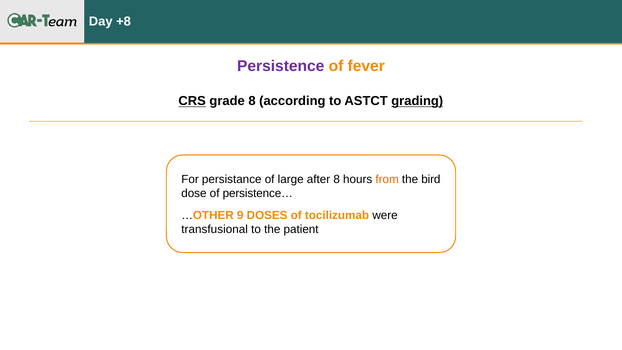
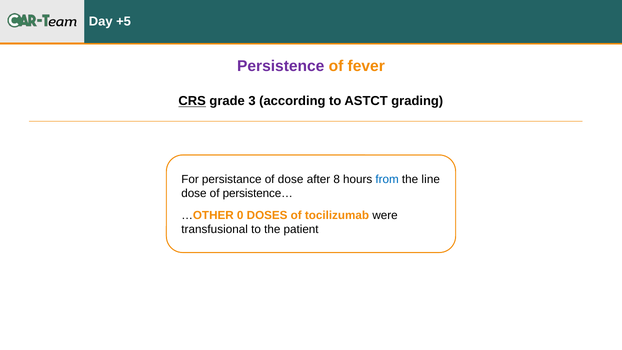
+8: +8 -> +5
grade 8: 8 -> 3
grading underline: present -> none
of large: large -> dose
from colour: orange -> blue
bird: bird -> line
9: 9 -> 0
